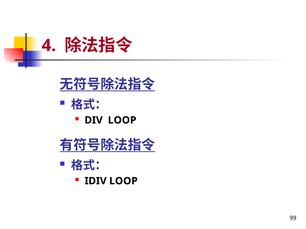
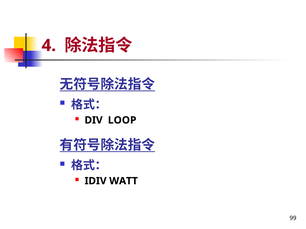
IDIV LOOP: LOOP -> WATT
